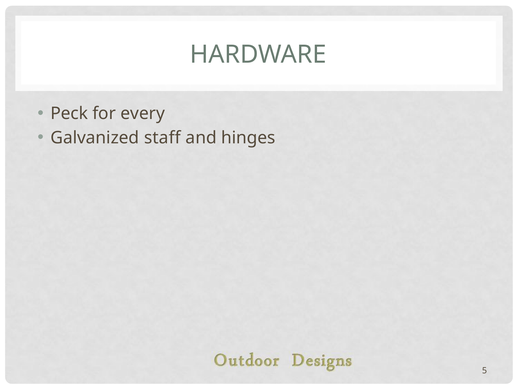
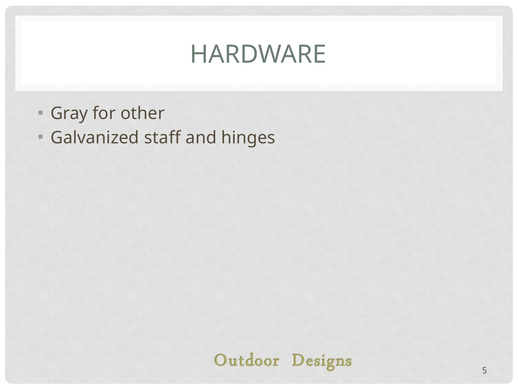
Peck: Peck -> Gray
every: every -> other
